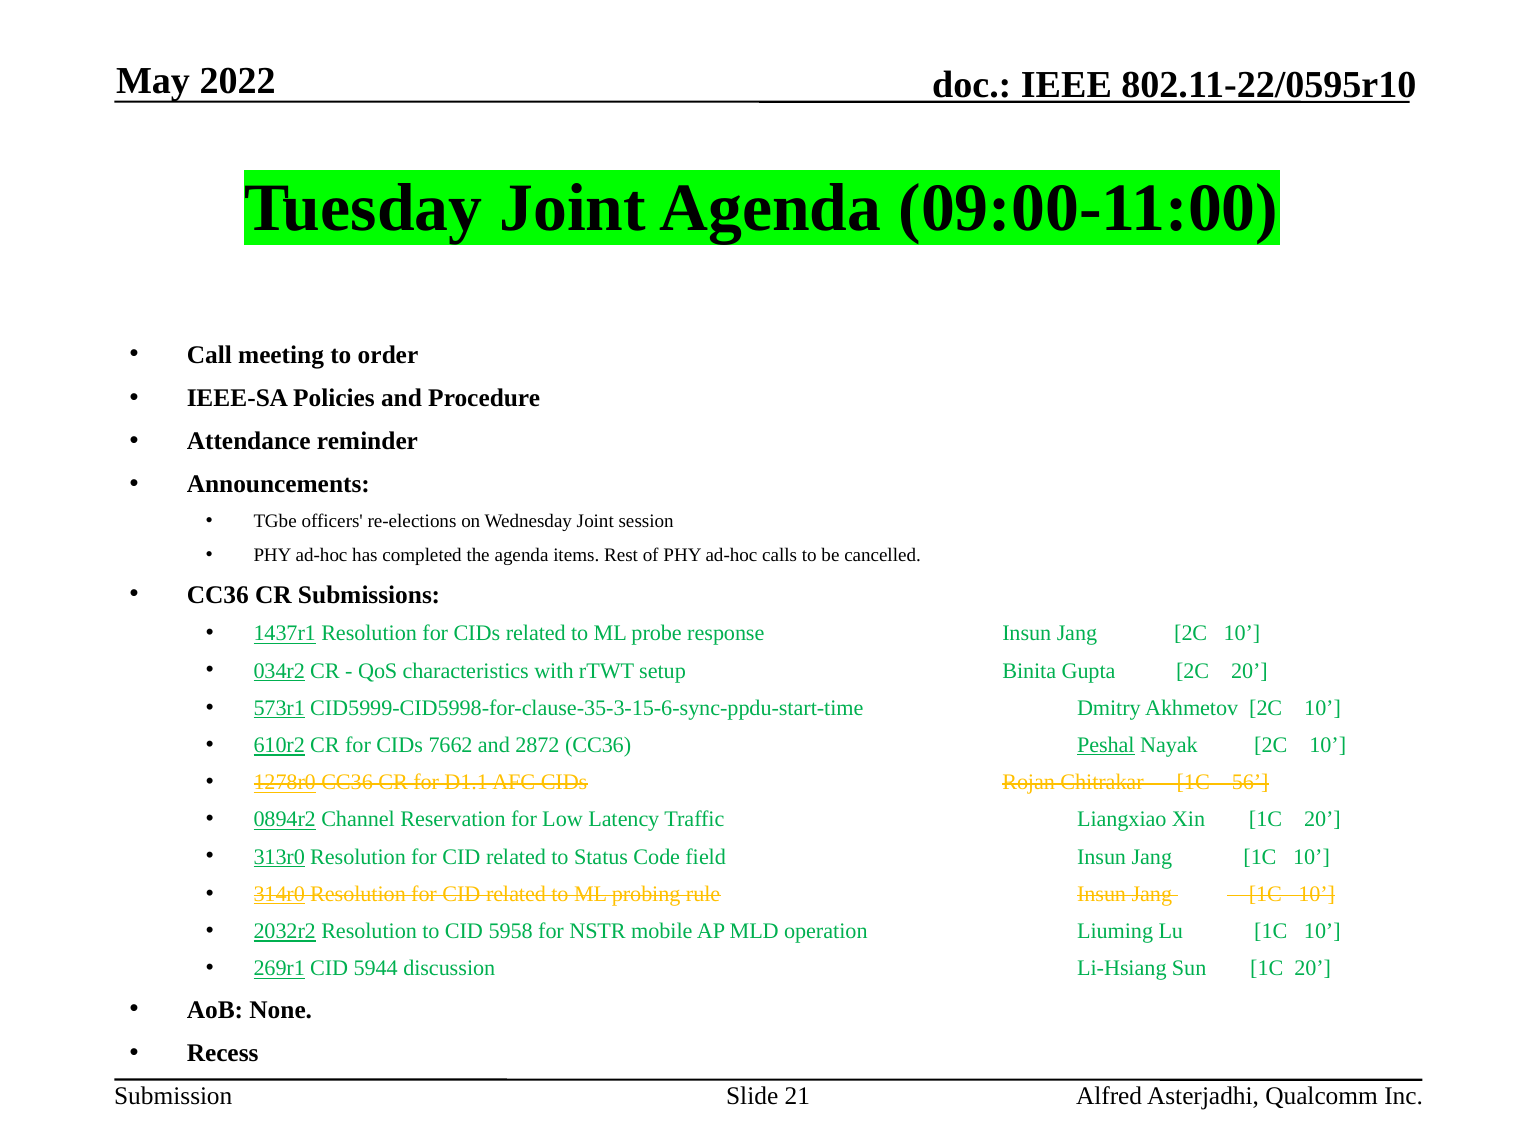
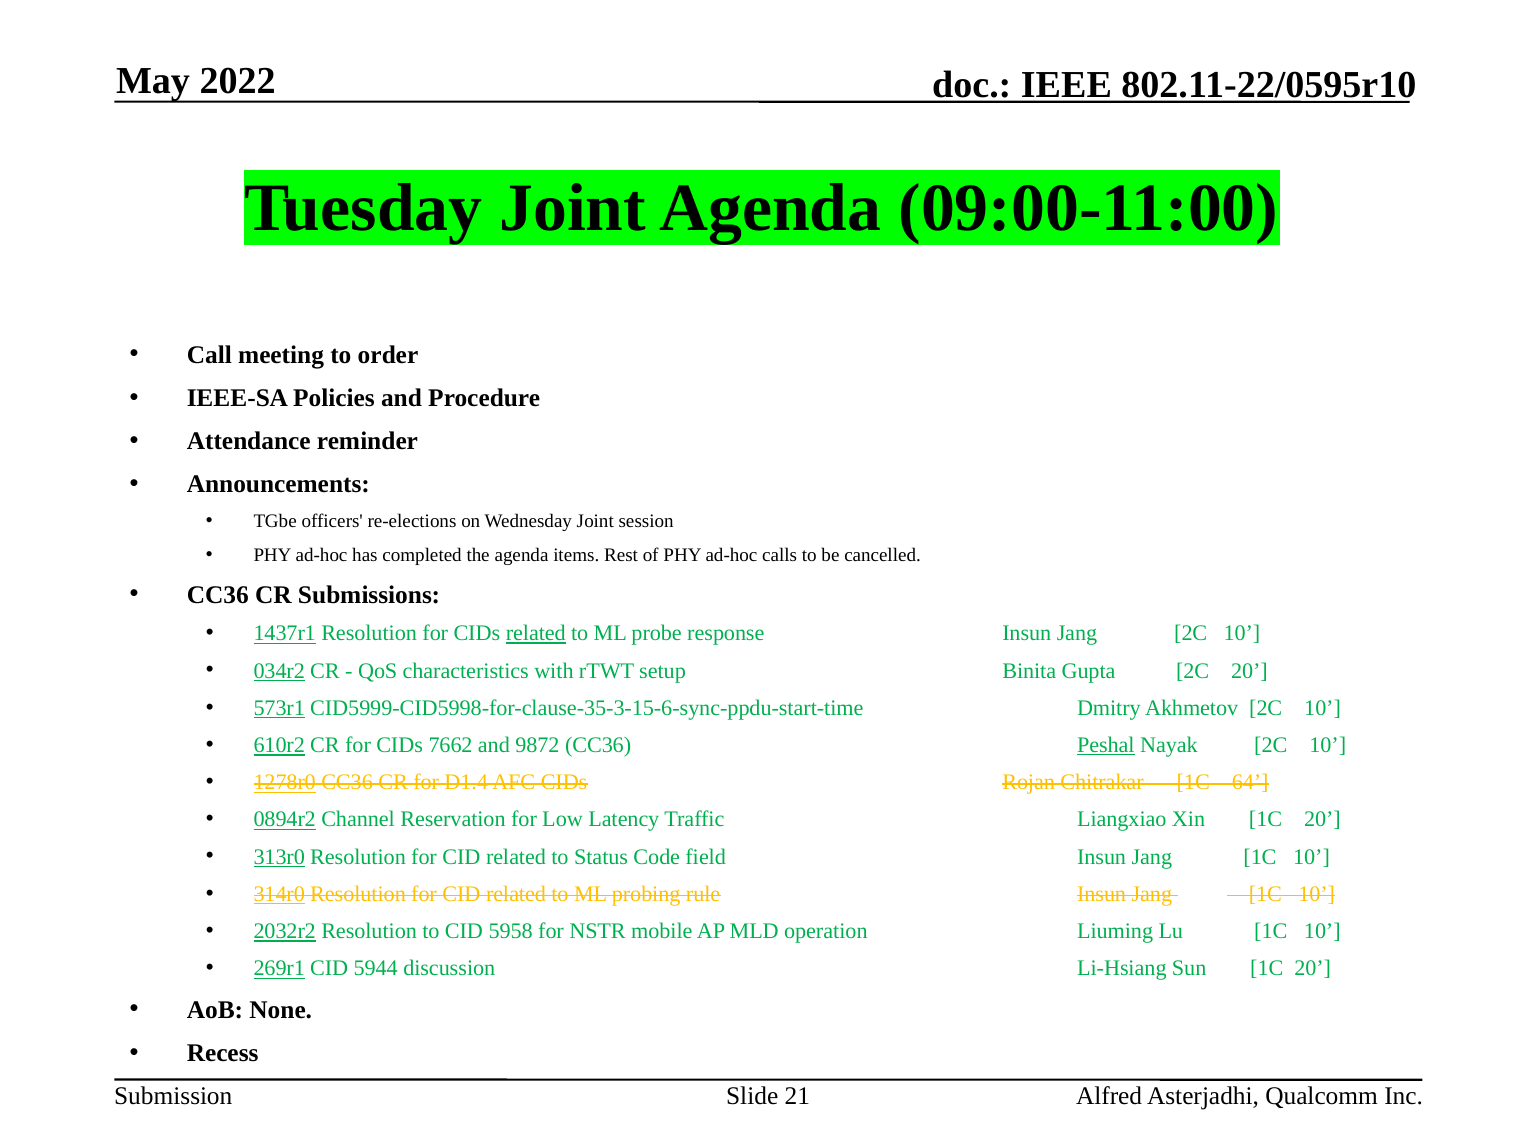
related at (536, 634) underline: none -> present
2872: 2872 -> 9872
D1.1: D1.1 -> D1.4
56: 56 -> 64
